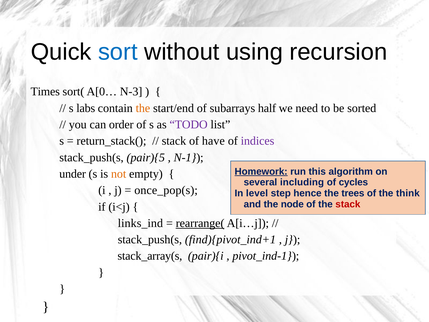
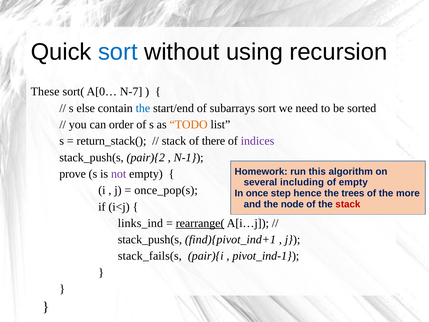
Times: Times -> These
N-3: N-3 -> N-7
labs: labs -> else
the at (143, 108) colour: orange -> blue
subarrays half: half -> sort
TODO colour: purple -> orange
have: have -> there
pair){5: pair){5 -> pair){2
Homework underline: present -> none
under: under -> prove
not colour: orange -> purple
of cycles: cycles -> empty
level: level -> once
think: think -> more
stack_array(s: stack_array(s -> stack_fails(s
